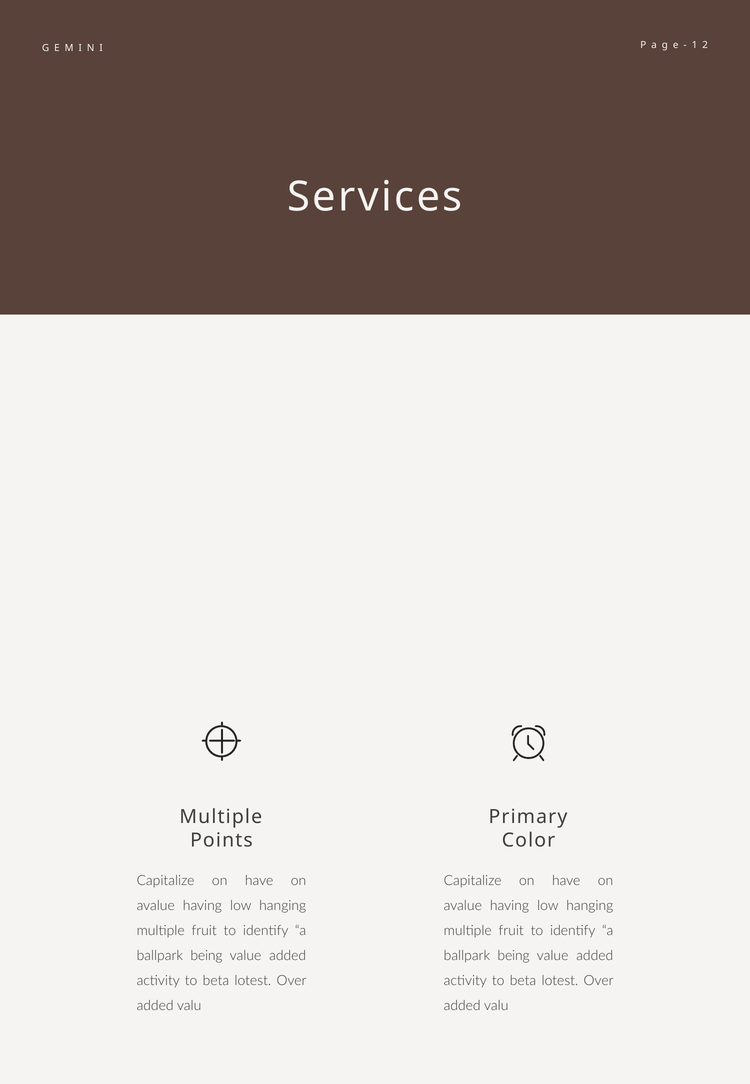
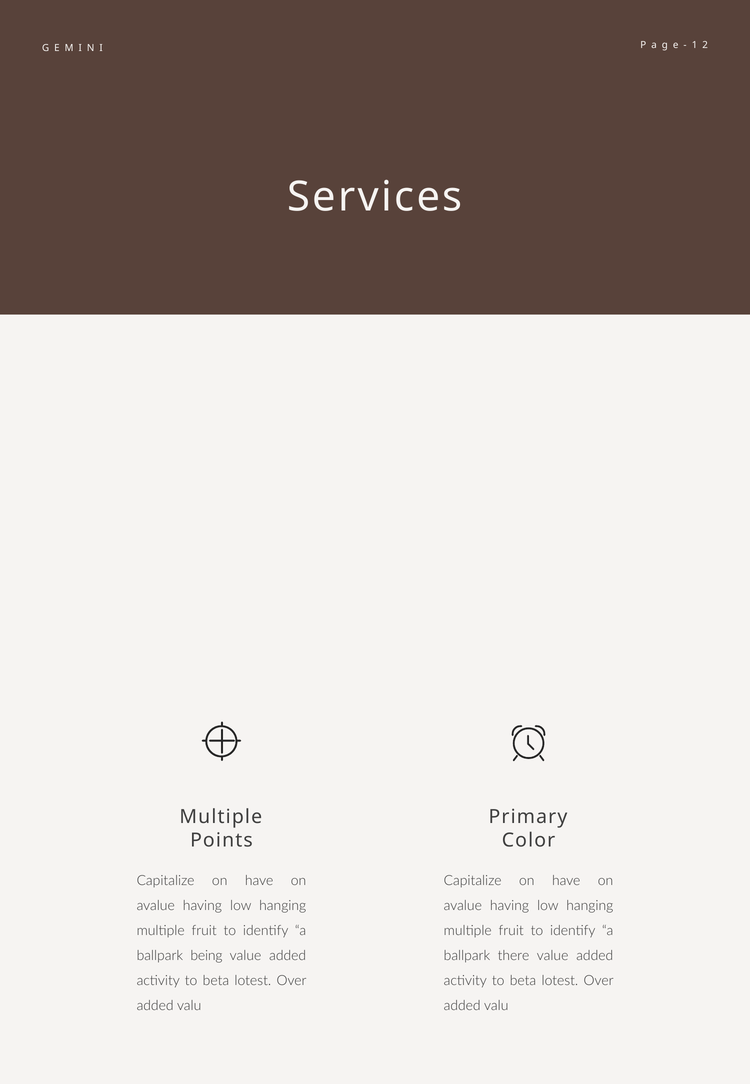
being at (514, 955): being -> there
